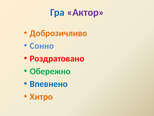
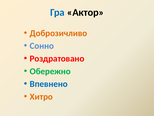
Актор colour: purple -> black
